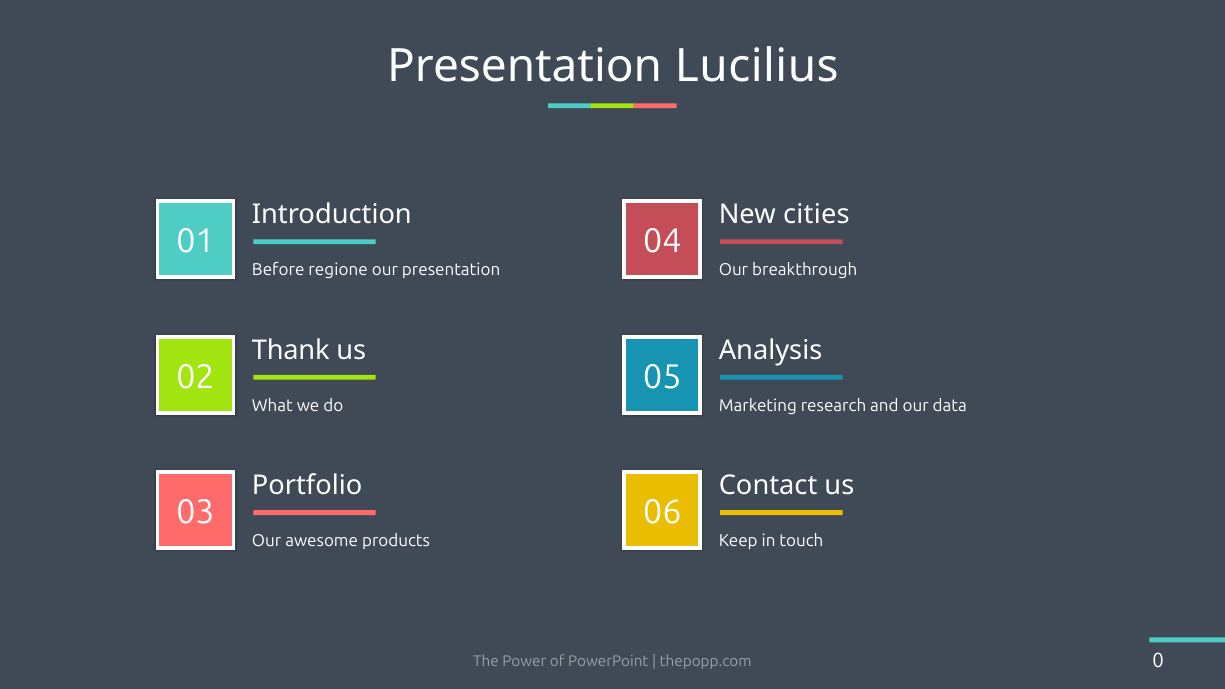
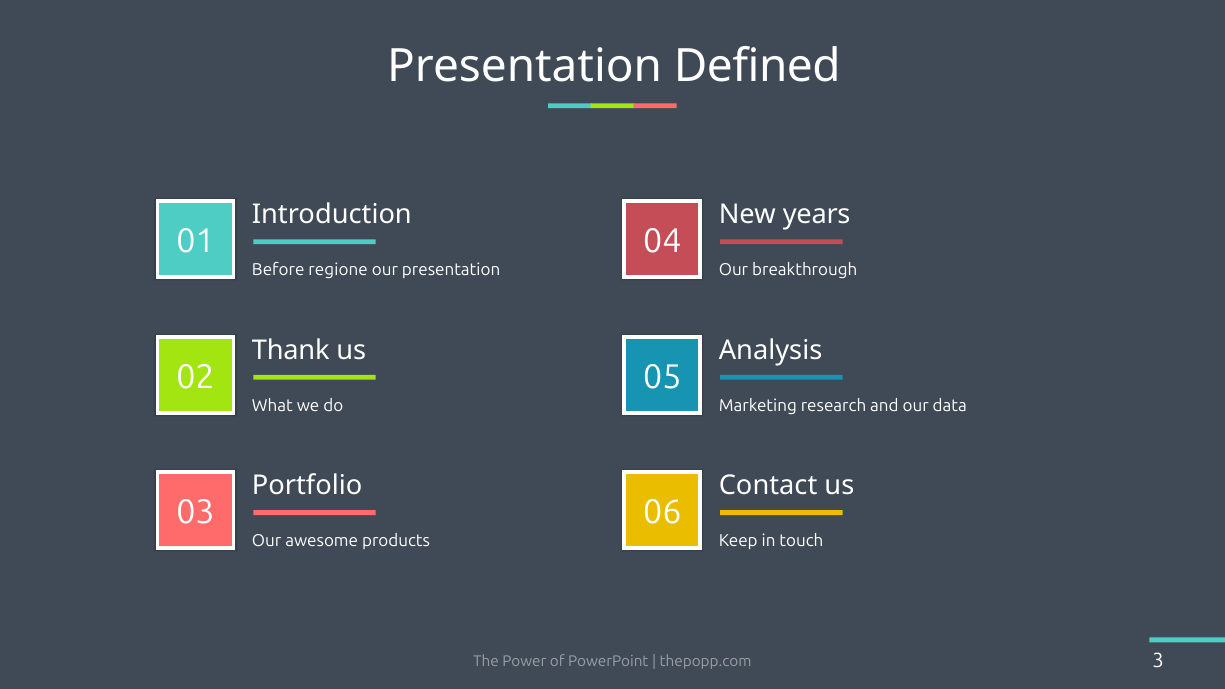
Lucilius: Lucilius -> Defined
cities: cities -> years
0: 0 -> 3
